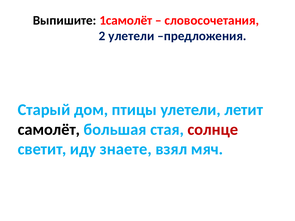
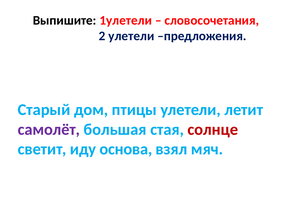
1самолёт: 1самолёт -> 1улетели
самолёт colour: black -> purple
знаете: знаете -> основа
